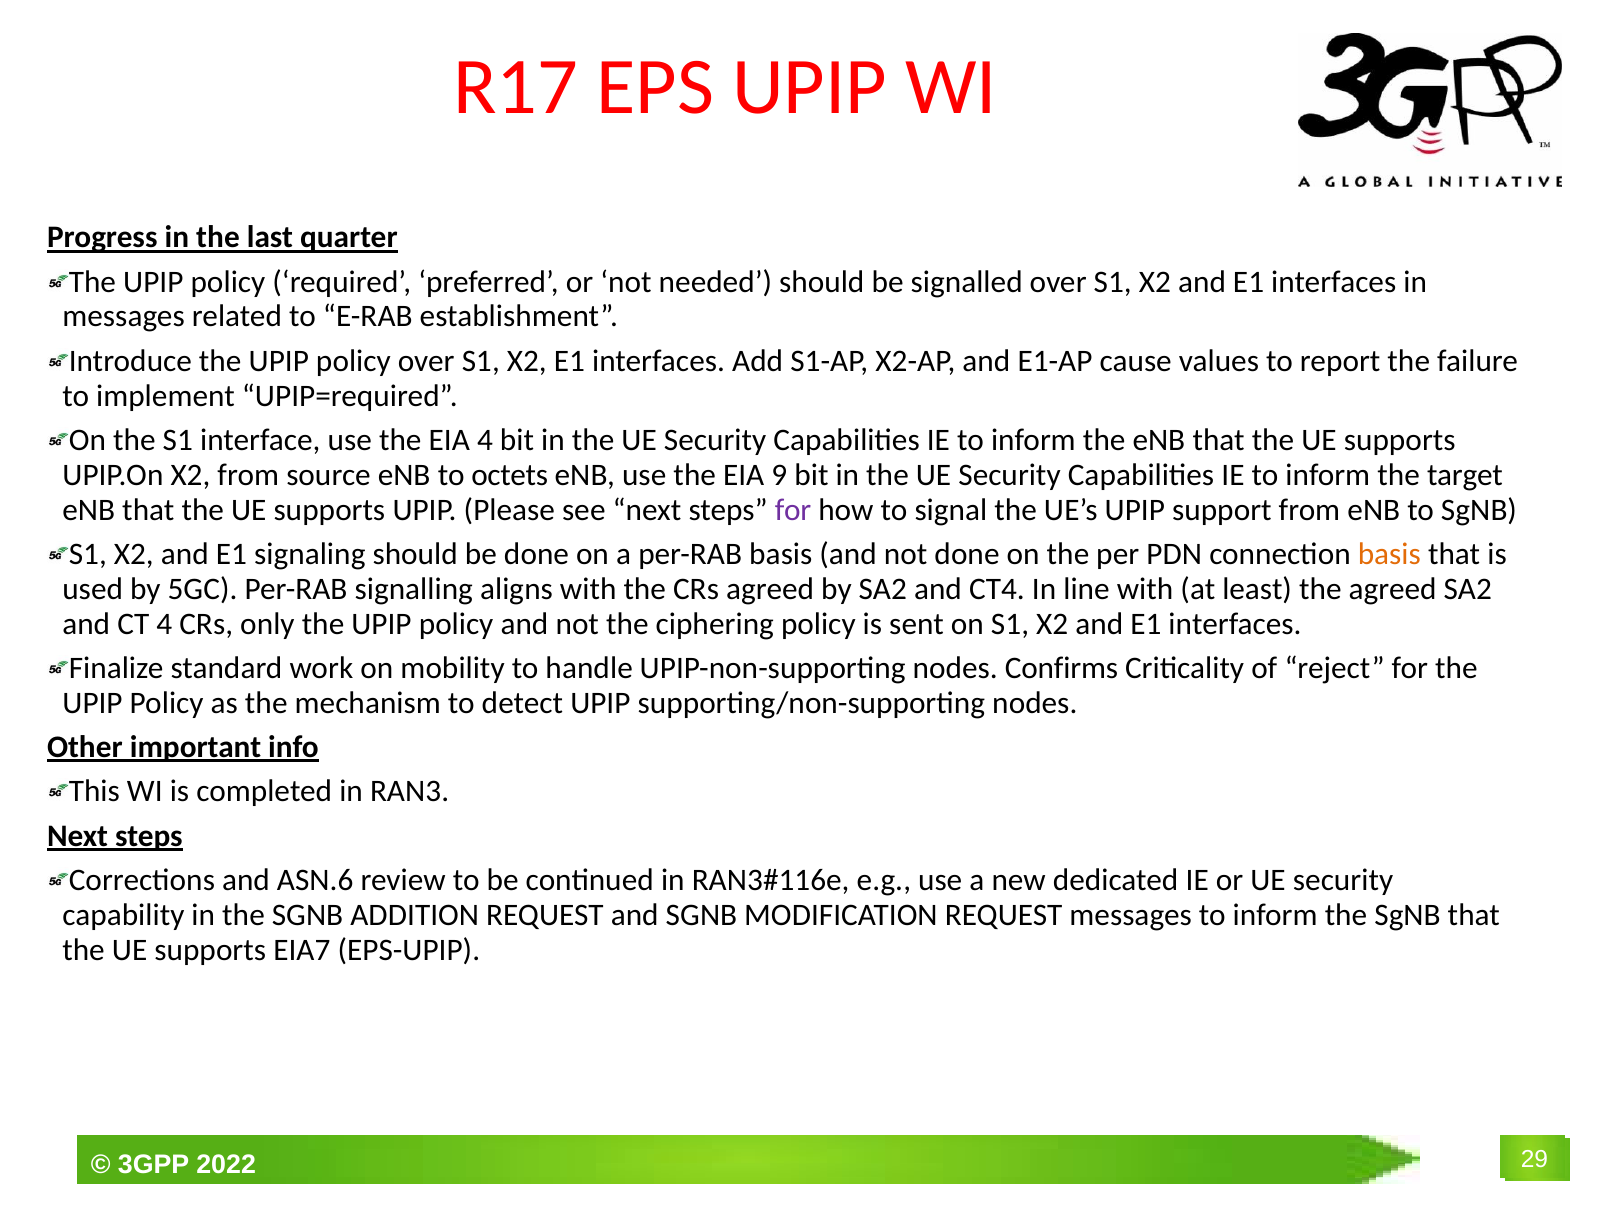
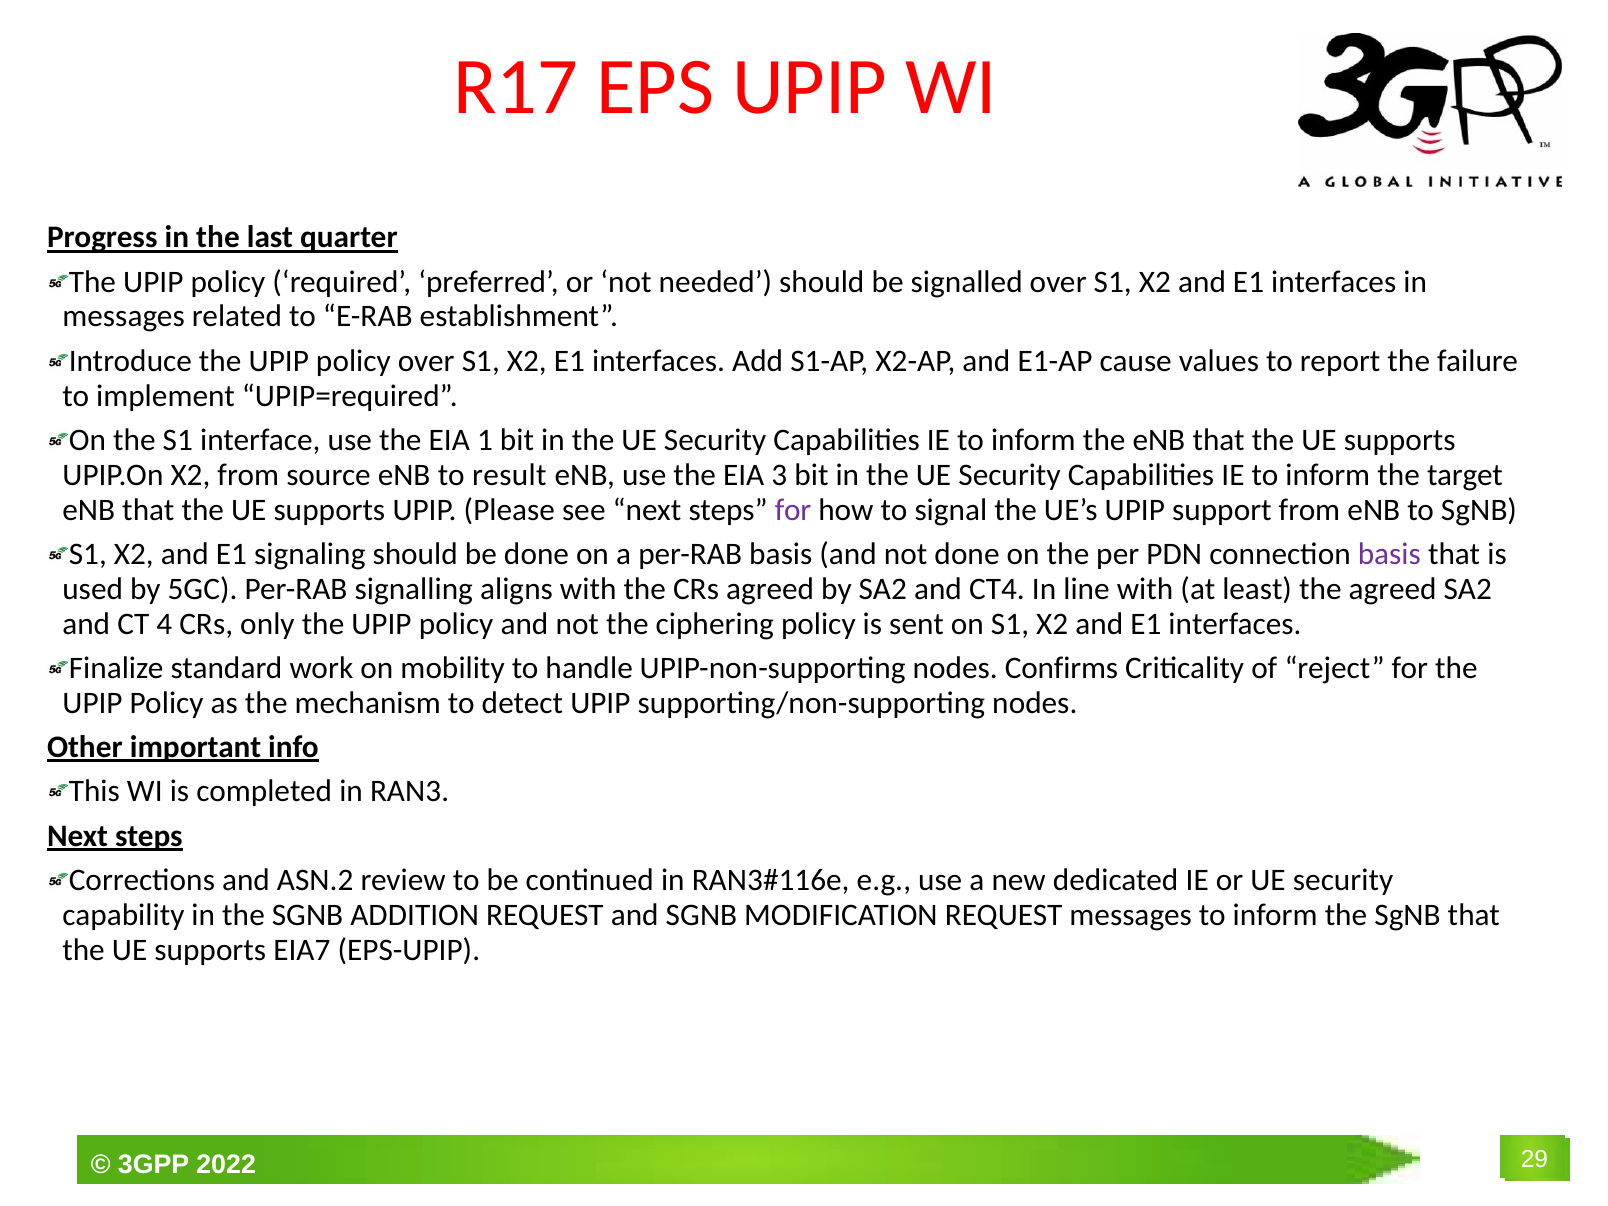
EIA 4: 4 -> 1
octets: octets -> result
9: 9 -> 3
basis at (1389, 554) colour: orange -> purple
ASN.6: ASN.6 -> ASN.2
